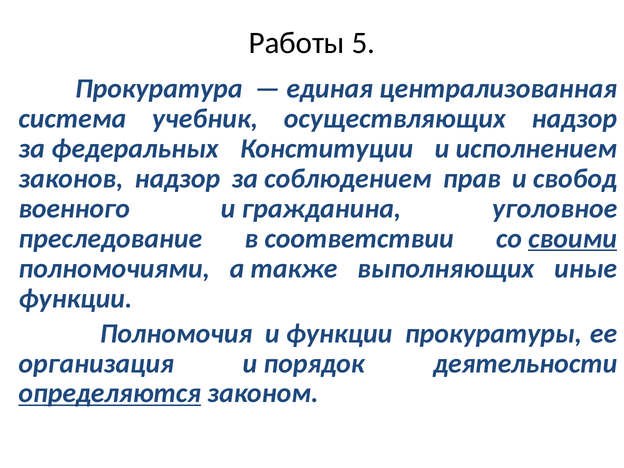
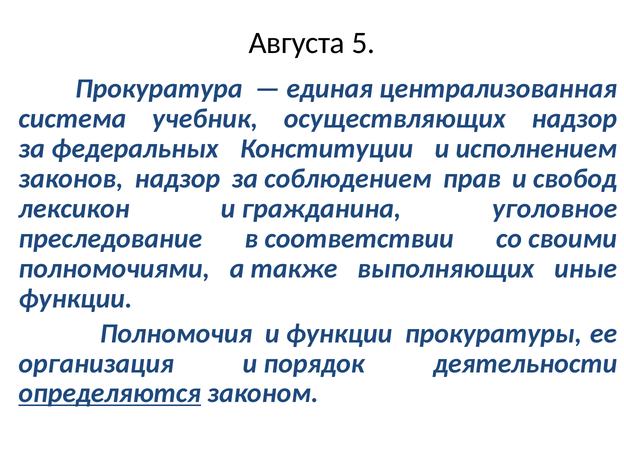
Работы: Работы -> Августа
военного: военного -> лексикон
своими underline: present -> none
